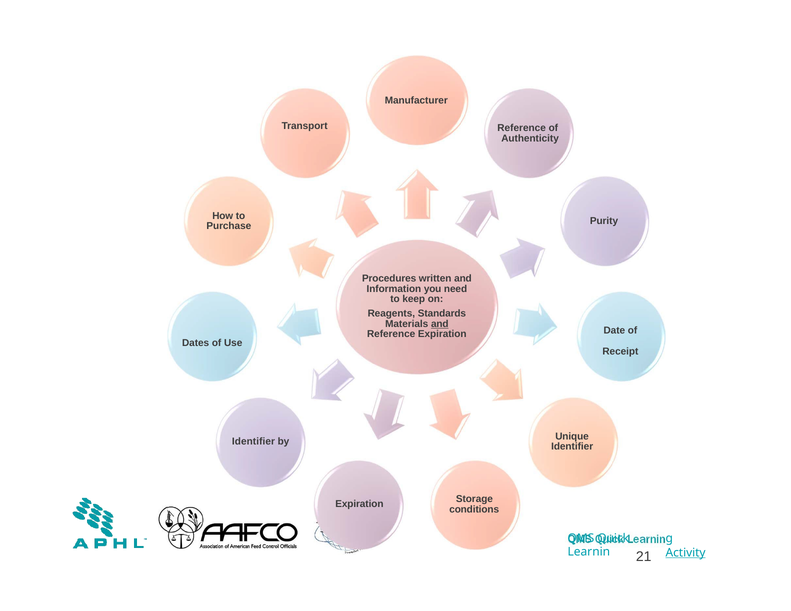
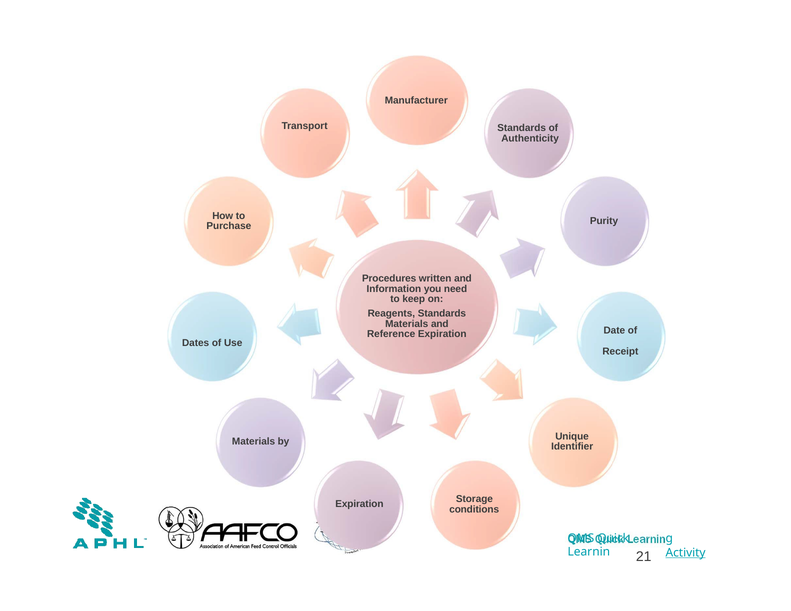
Reference at (522, 128): Reference -> Standards
and at (440, 324) underline: present -> none
Identifier at (253, 441): Identifier -> Materials
